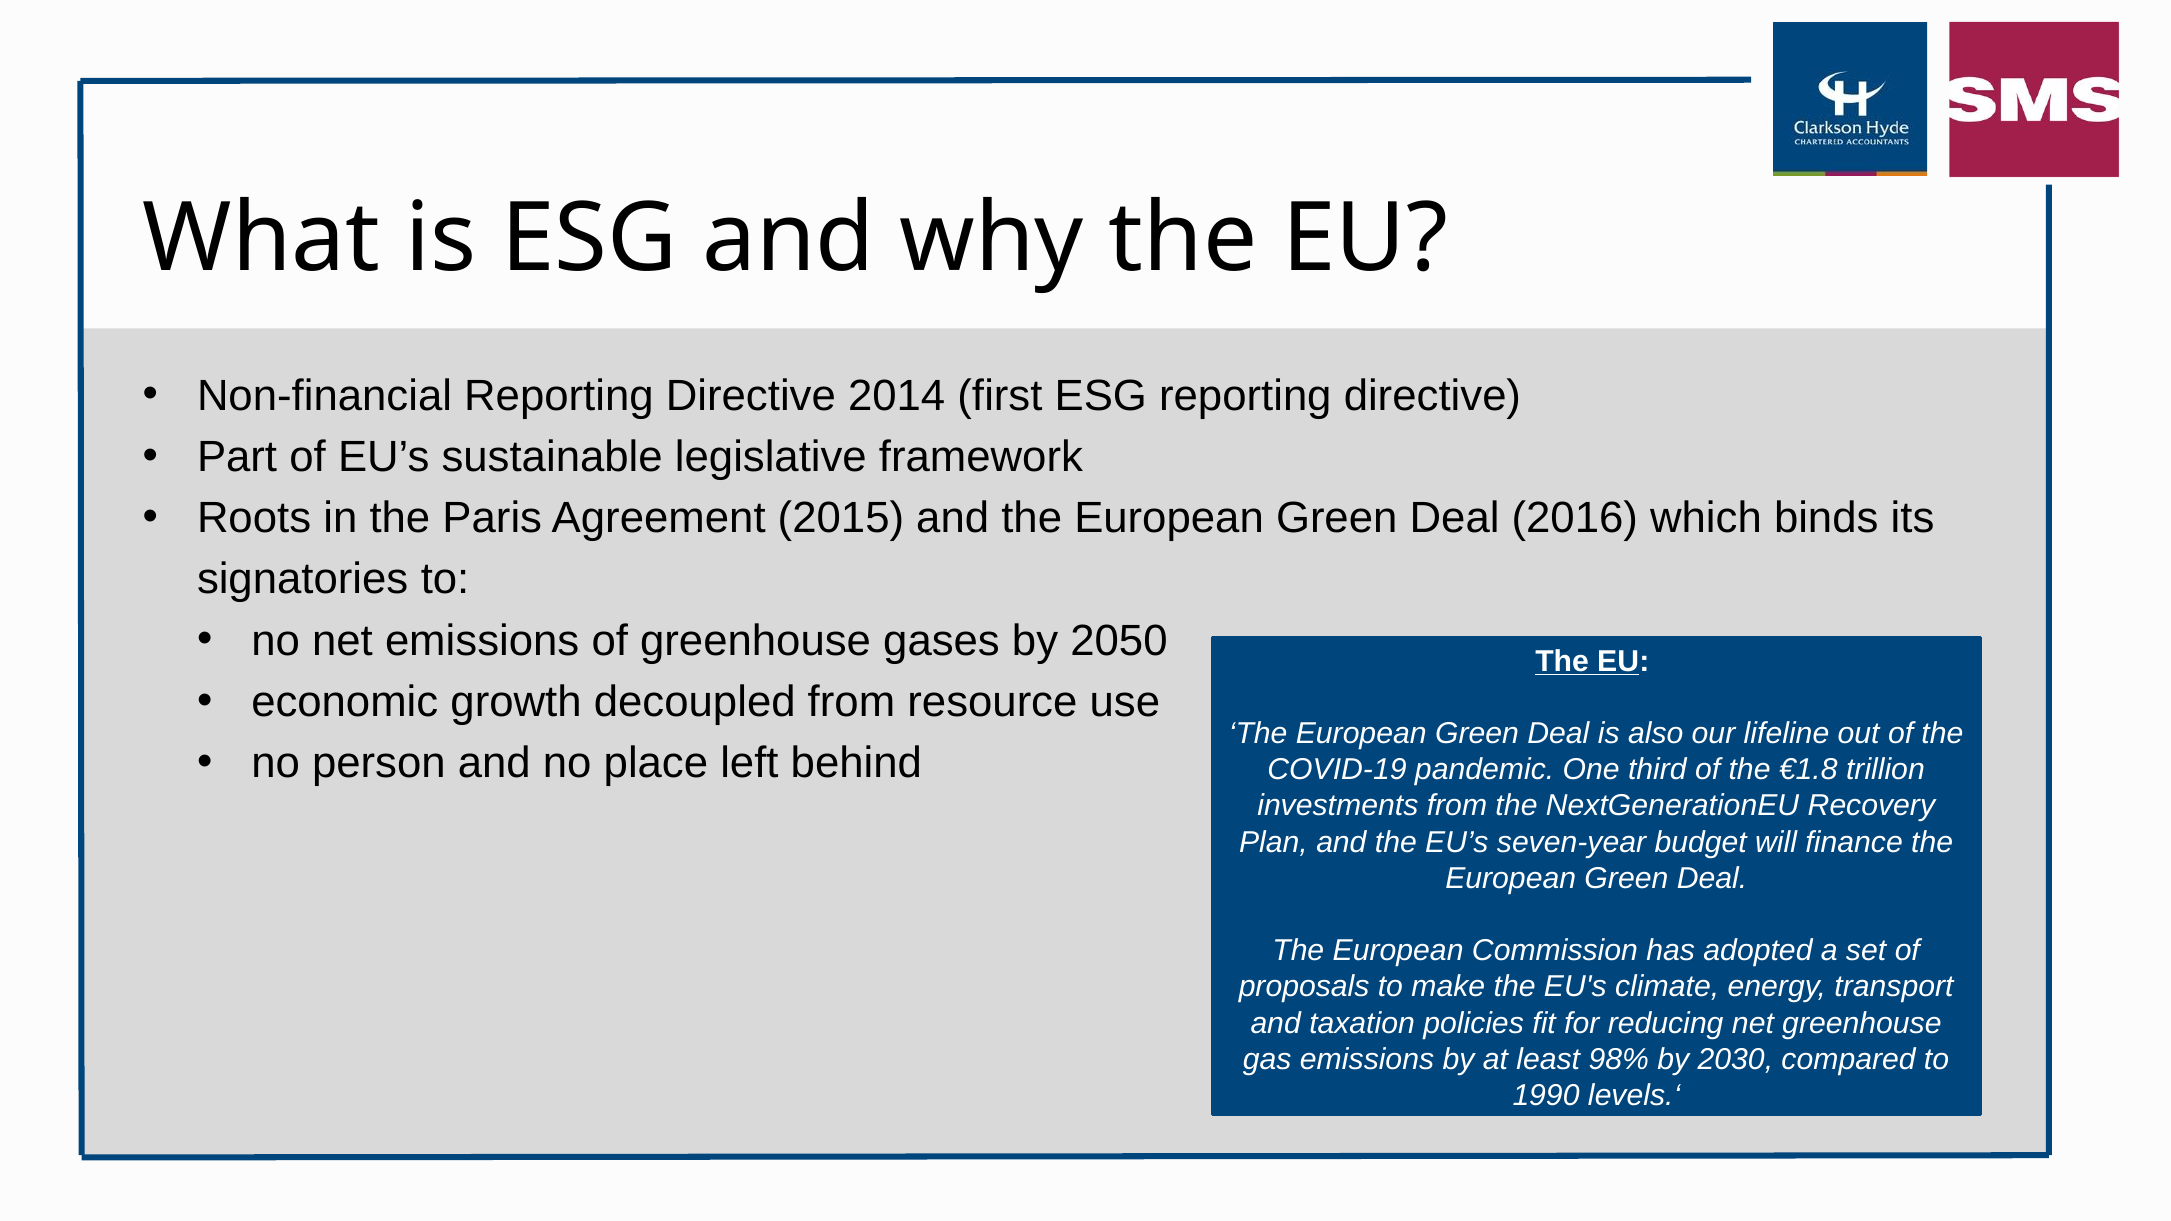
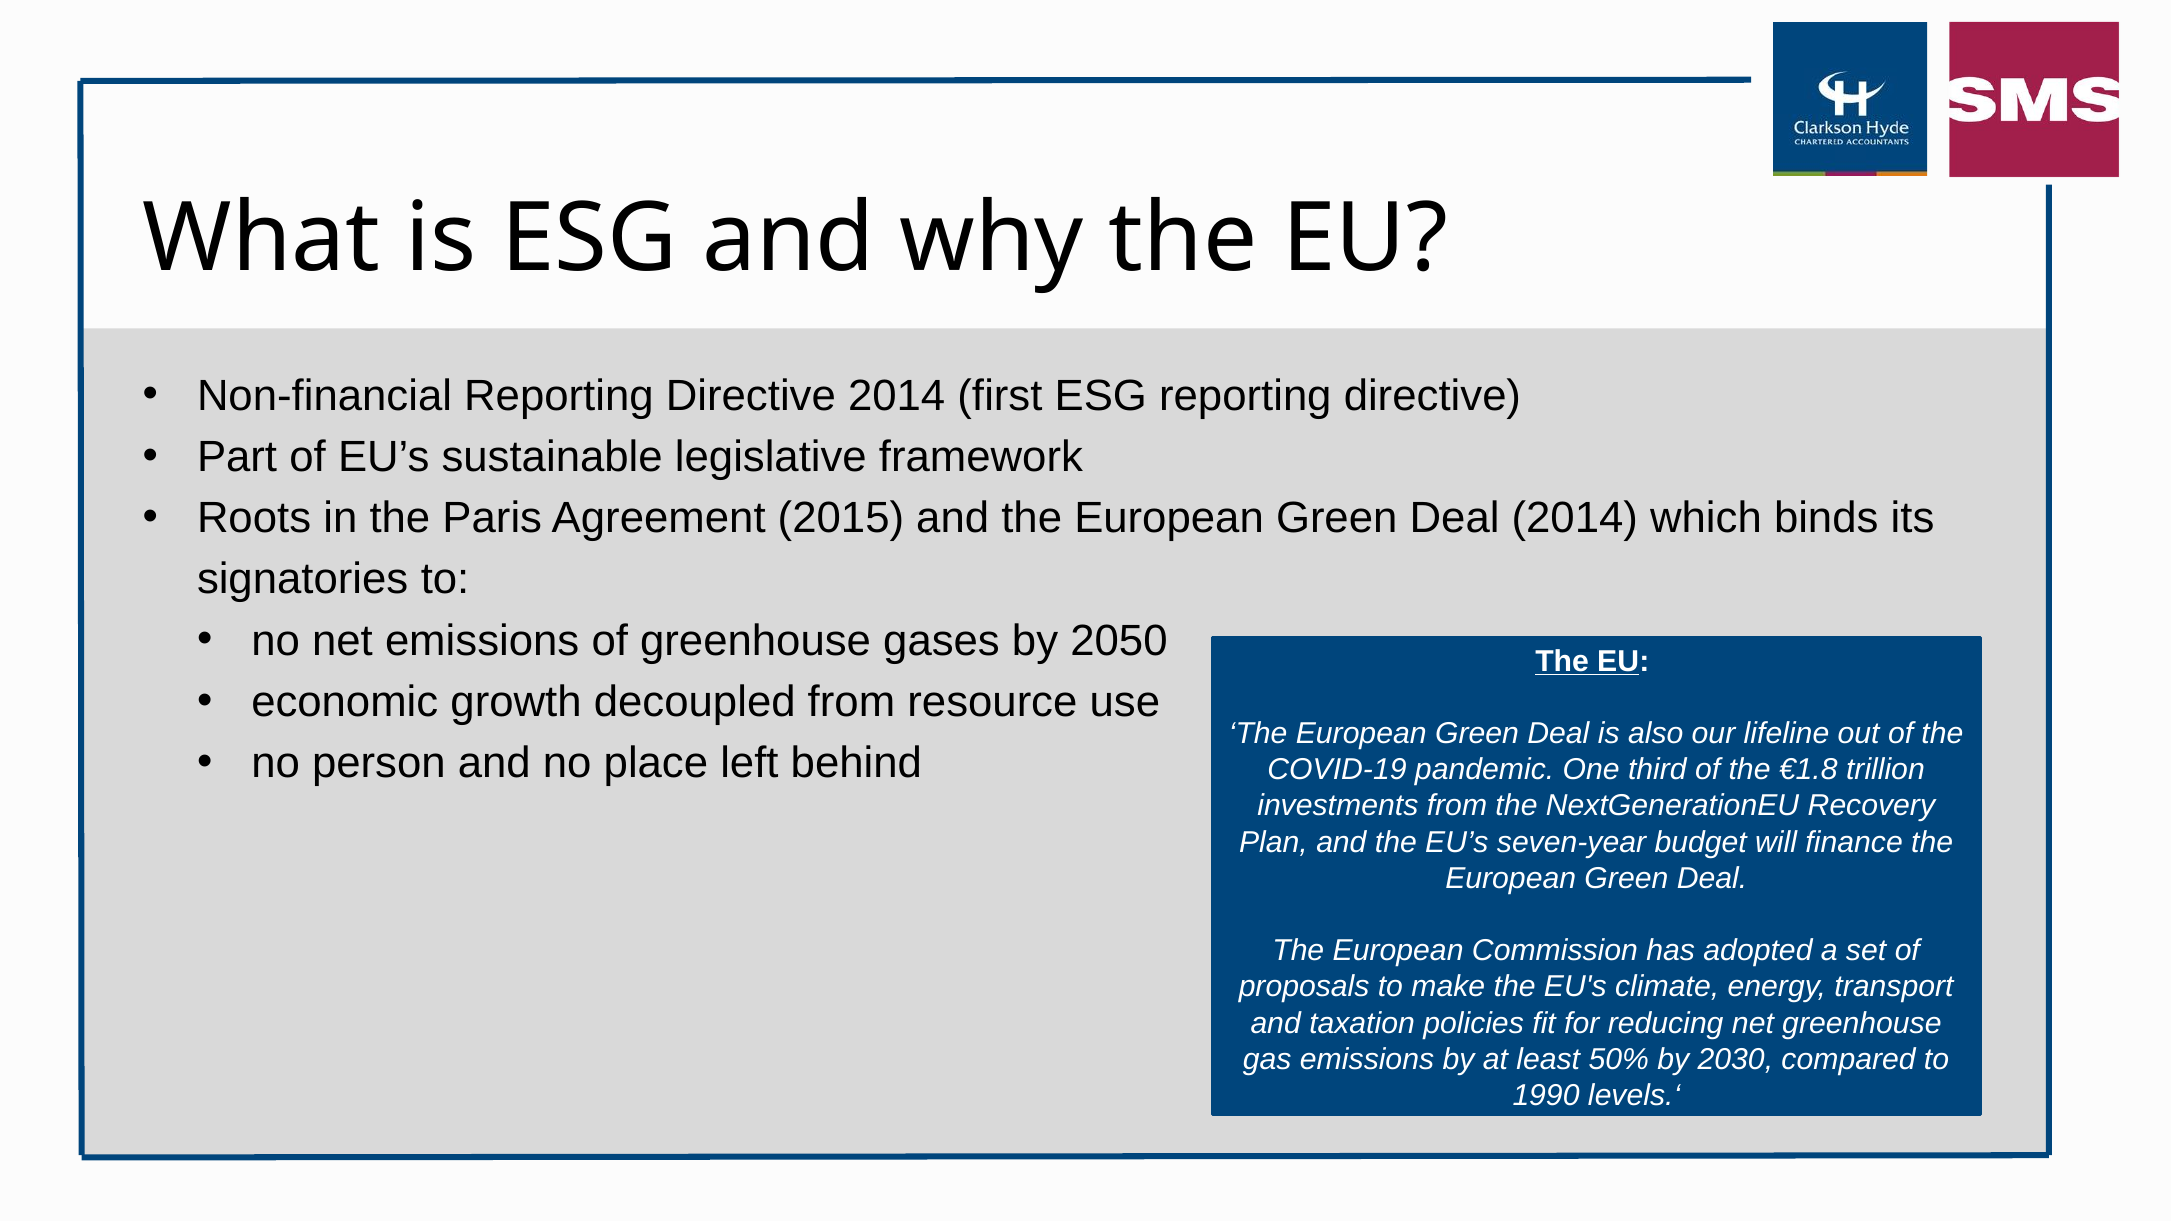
Deal 2016: 2016 -> 2014
98%: 98% -> 50%
